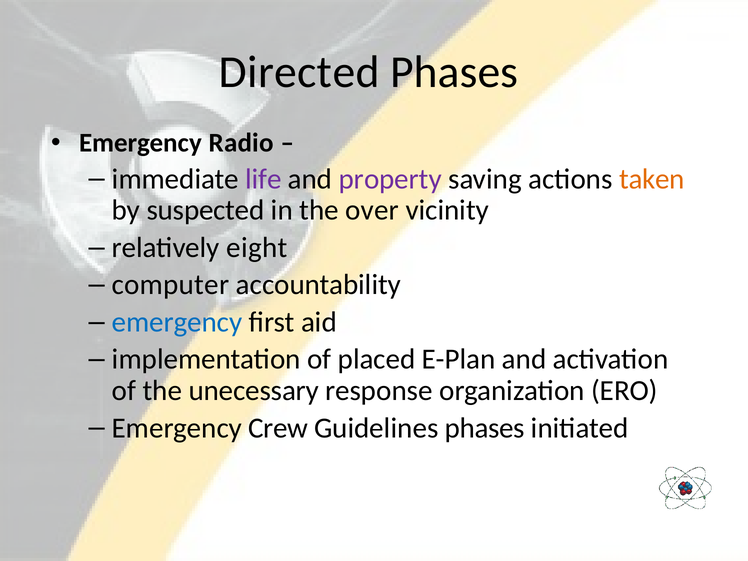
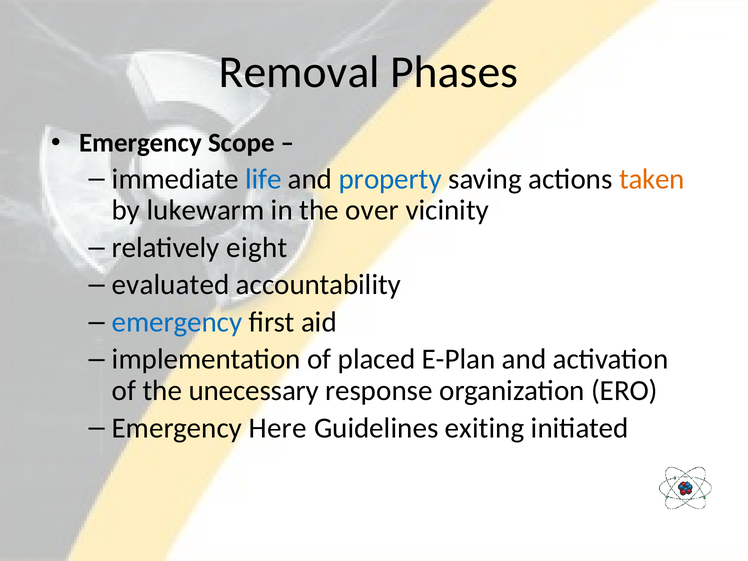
Directed: Directed -> Removal
Radio: Radio -> Scope
life colour: purple -> blue
property colour: purple -> blue
suspected: suspected -> lukewarm
computer: computer -> evaluated
Crew: Crew -> Here
Guidelines phases: phases -> exiting
